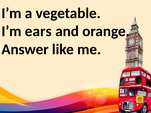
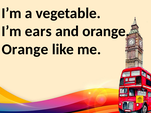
Answer at (25, 49): Answer -> Orange
